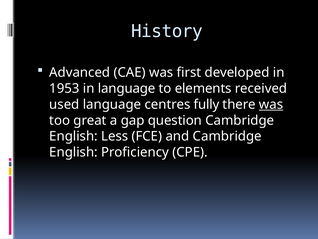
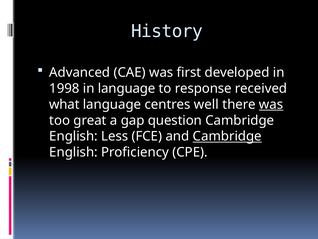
1953: 1953 -> 1998
elements: elements -> response
used: used -> what
fully: fully -> well
Cambridge at (227, 136) underline: none -> present
